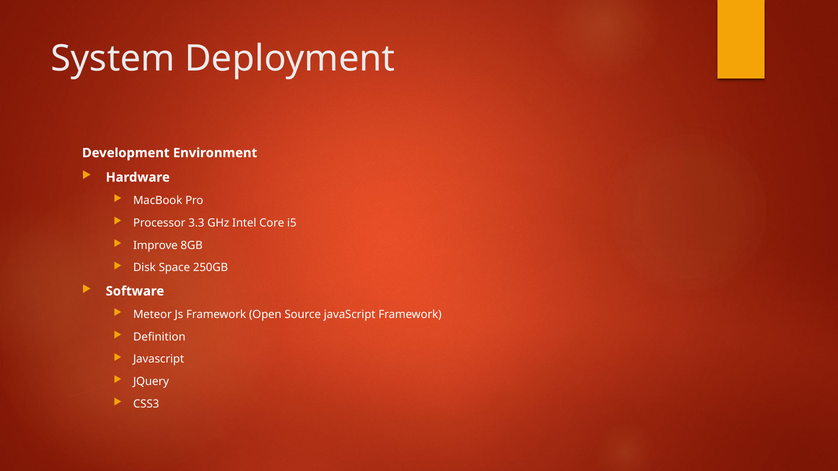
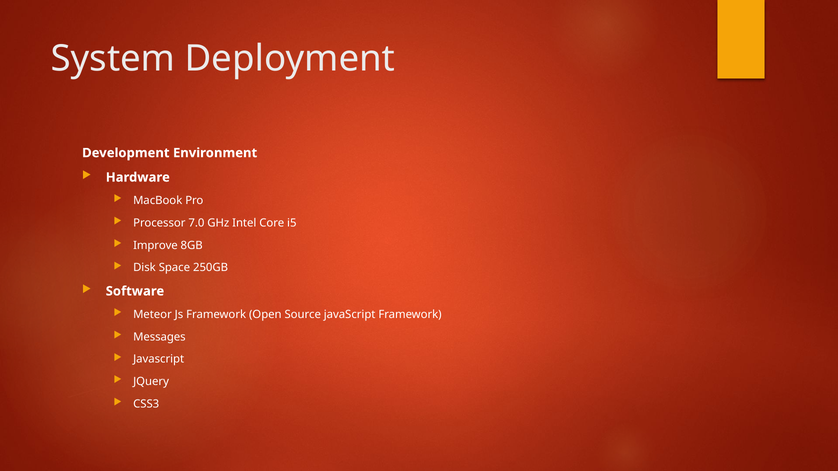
3.3: 3.3 -> 7.0
Definition: Definition -> Messages
